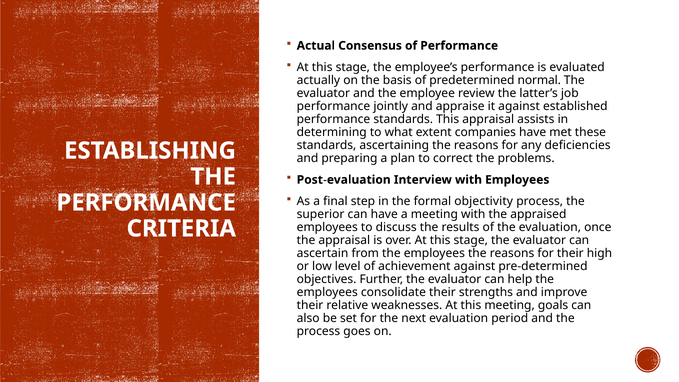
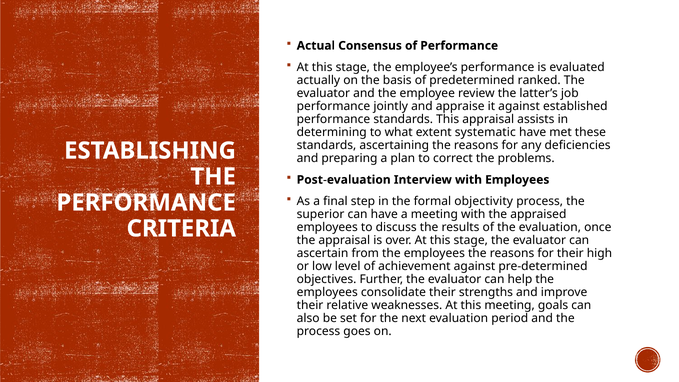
normal: normal -> ranked
companies: companies -> systematic
